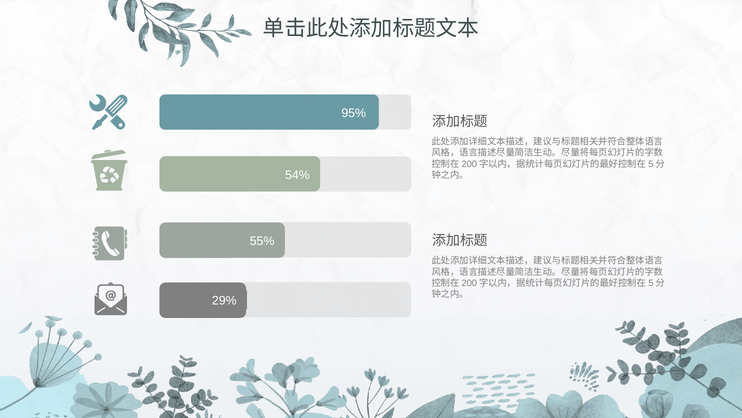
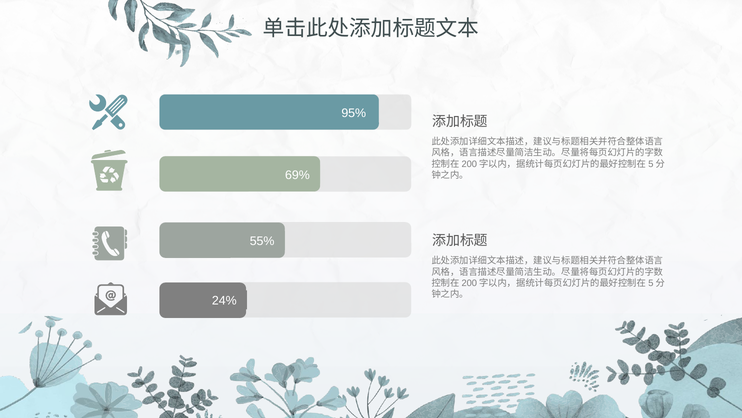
54%: 54% -> 69%
29%: 29% -> 24%
